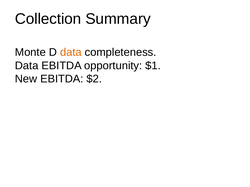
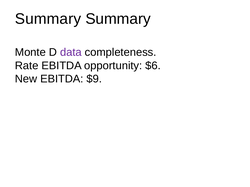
Collection at (48, 19): Collection -> Summary
data at (71, 52) colour: orange -> purple
Data at (27, 66): Data -> Rate
$1: $1 -> $6
$2: $2 -> $9
